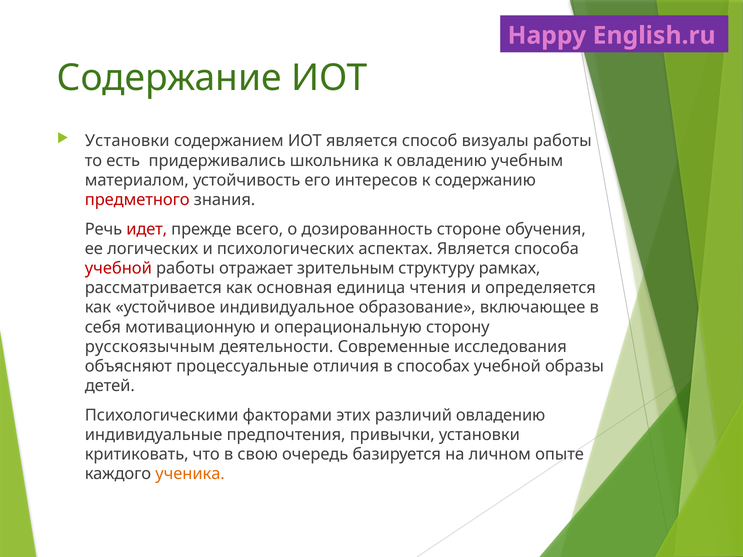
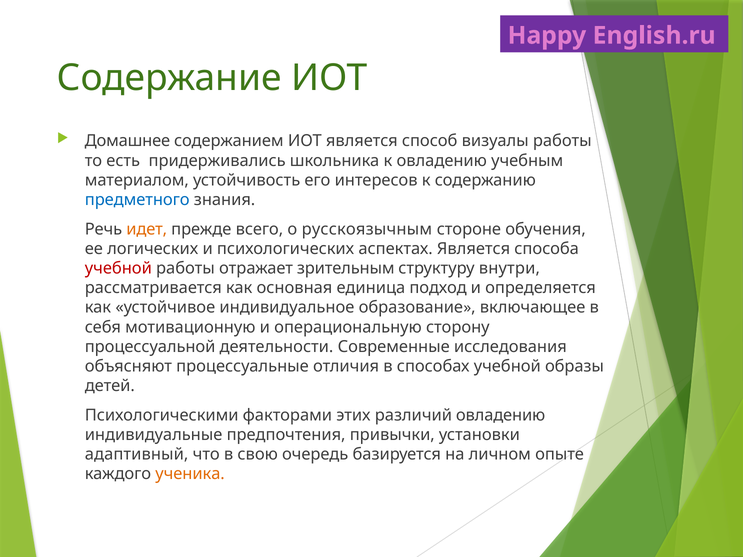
Установки at (127, 141): Установки -> Домашнее
предметного colour: red -> blue
идет colour: red -> orange
дозированность: дозированность -> русскоязычным
рамках: рамках -> внутри
чтения: чтения -> подход
русскоязычным: русскоязычным -> процессуальной
критиковать: критиковать -> адаптивный
